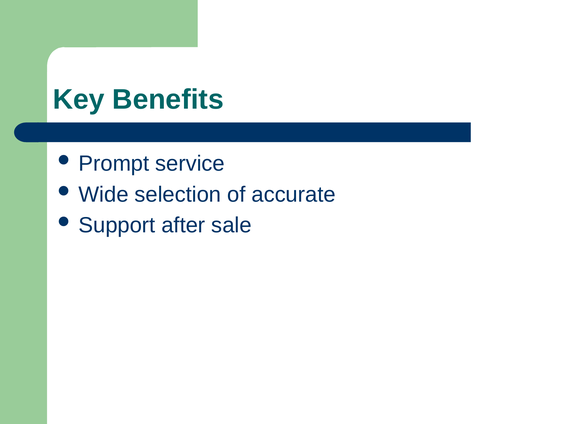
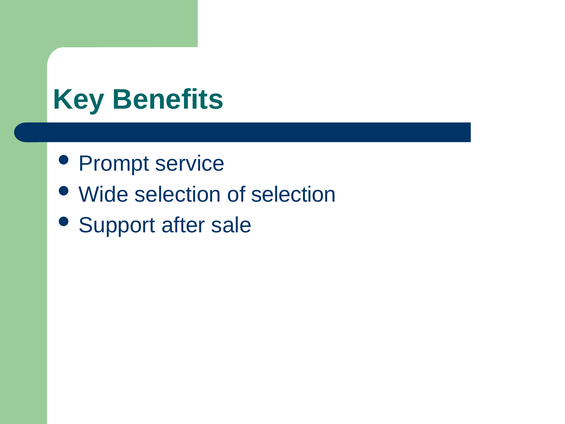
of accurate: accurate -> selection
